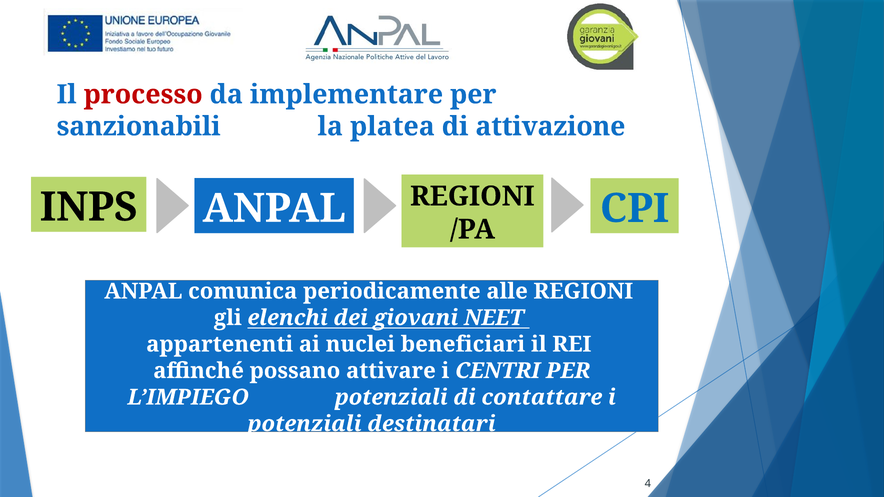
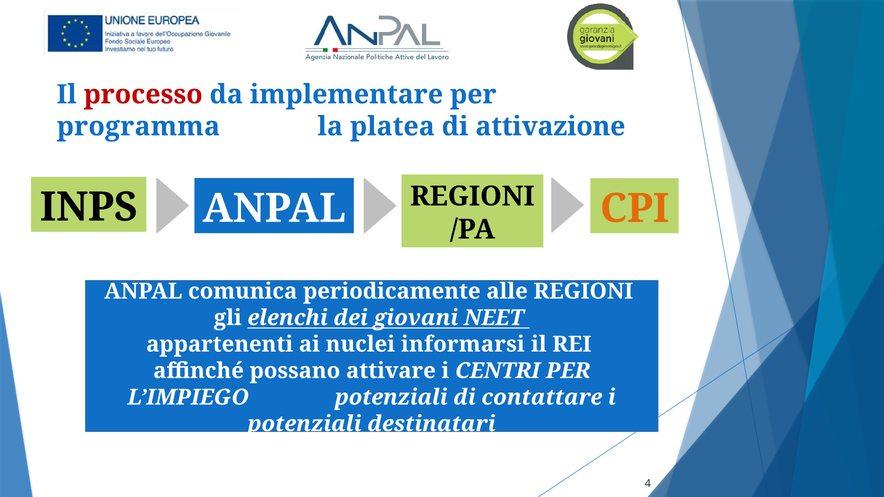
sanzionabili: sanzionabili -> programma
CPI colour: blue -> orange
beneficiari: beneficiari -> informarsi
